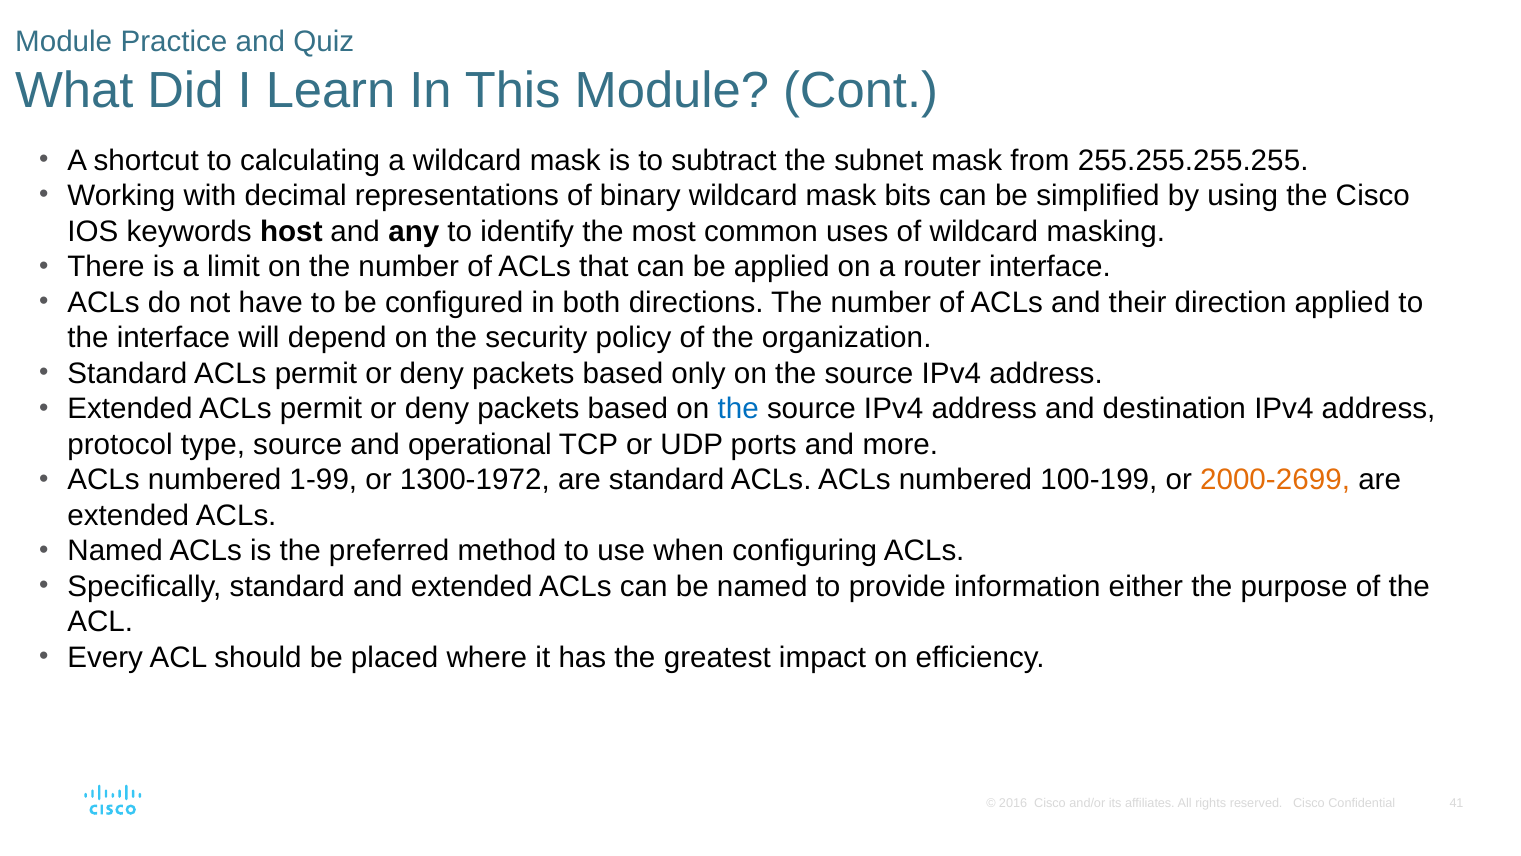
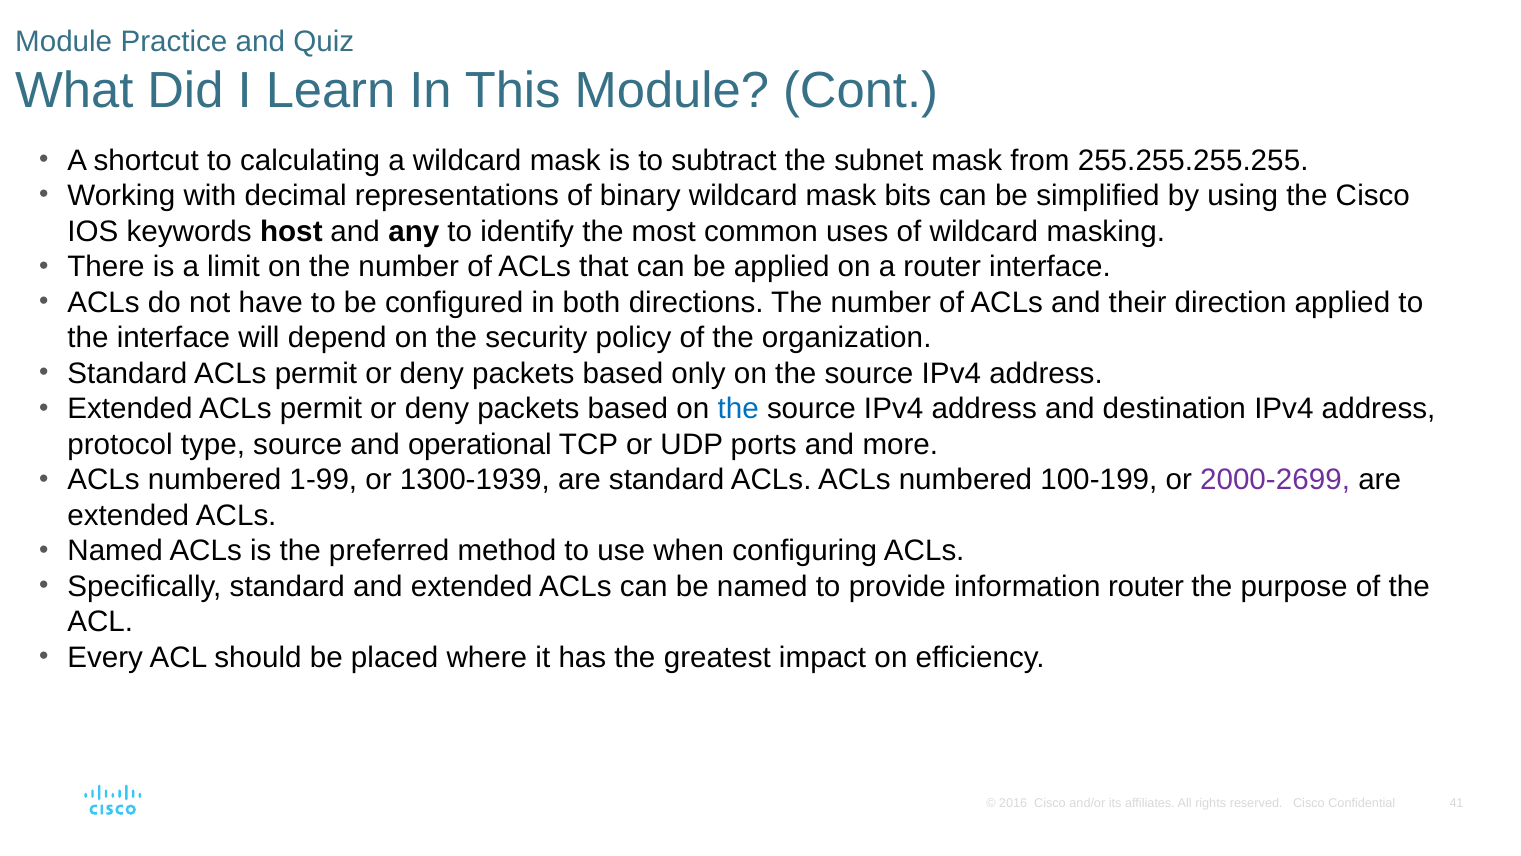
1300-1972: 1300-1972 -> 1300-1939
2000-2699 colour: orange -> purple
information either: either -> router
